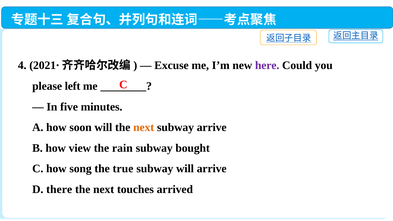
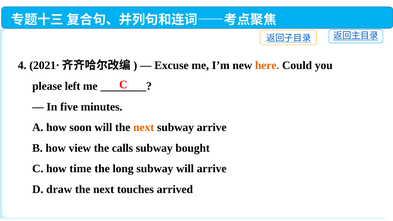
here colour: purple -> orange
rain: rain -> calls
song: song -> time
true: true -> long
there: there -> draw
